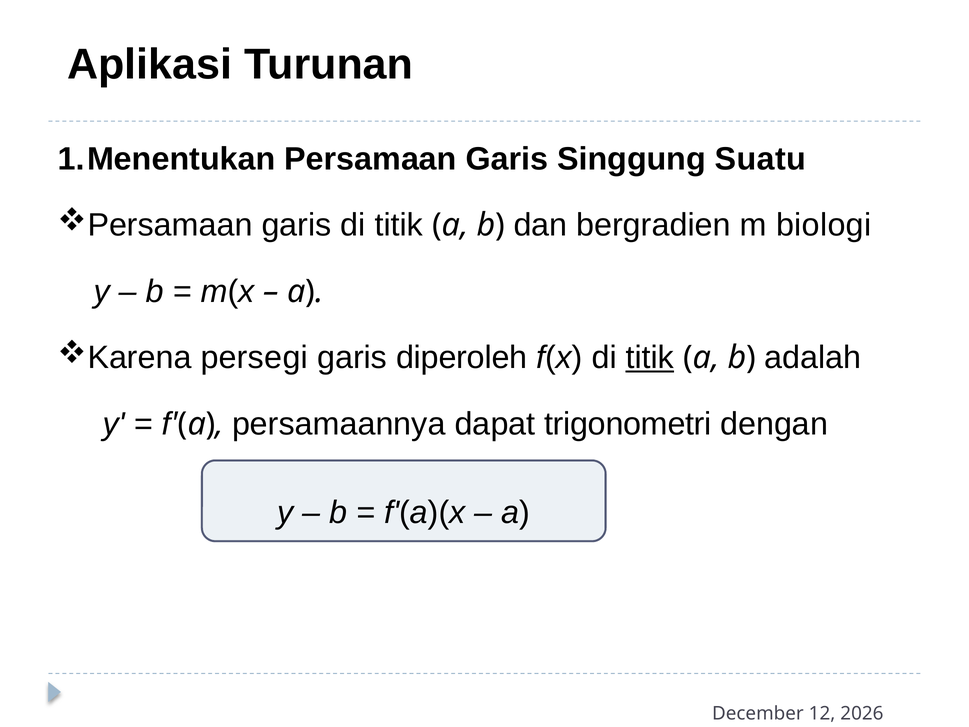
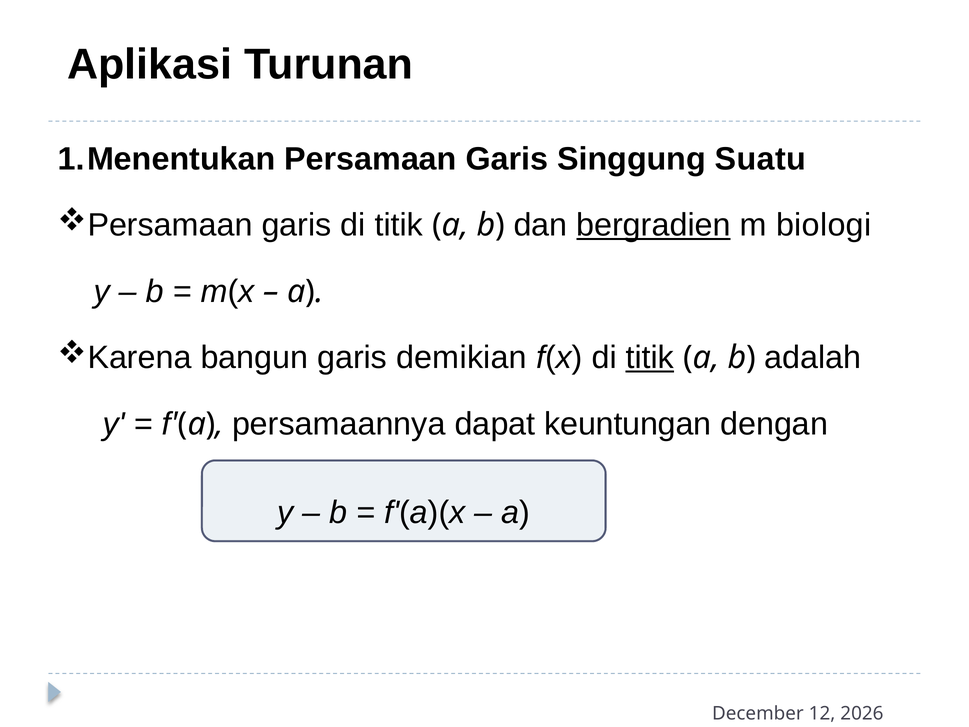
bergradien underline: none -> present
persegi: persegi -> bangun
diperoleh: diperoleh -> demikian
trigonometri: trigonometri -> keuntungan
